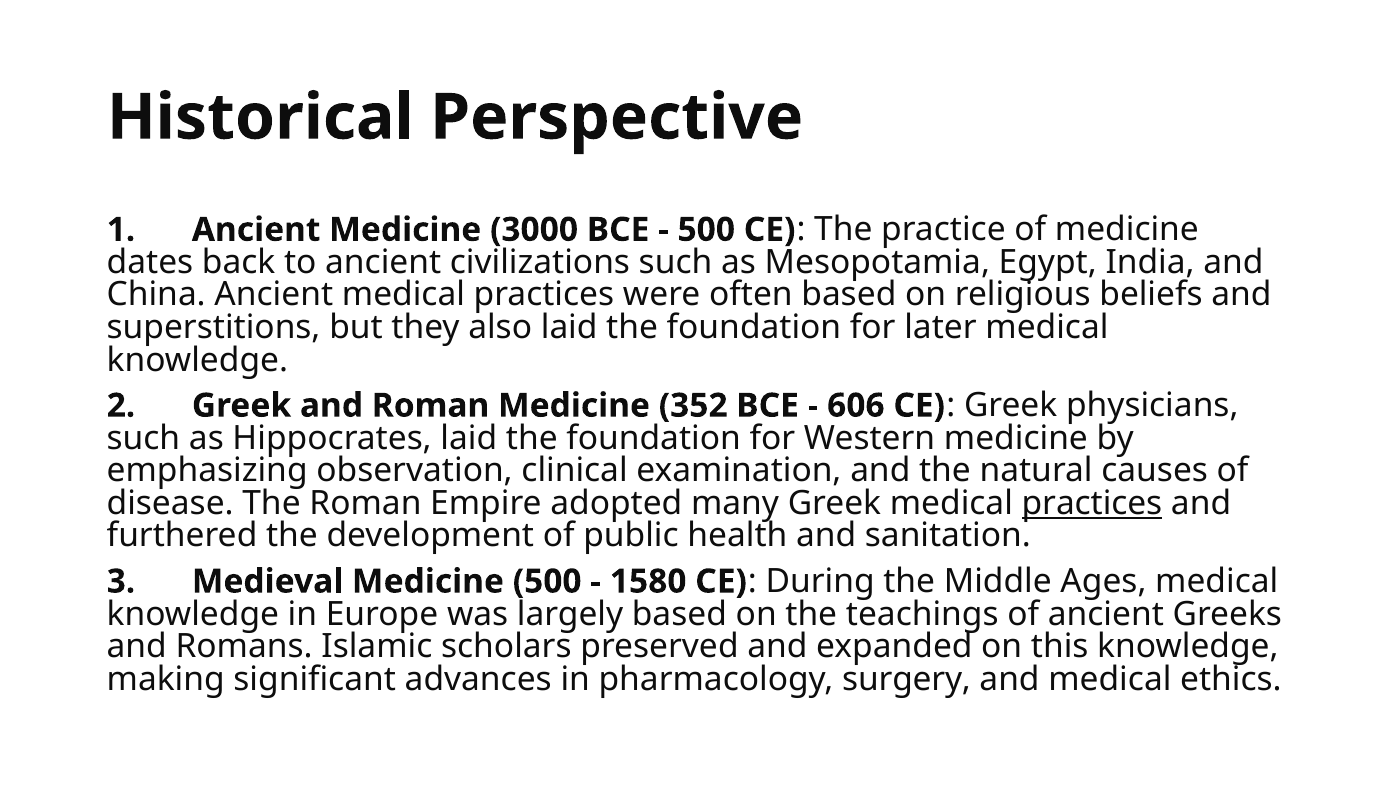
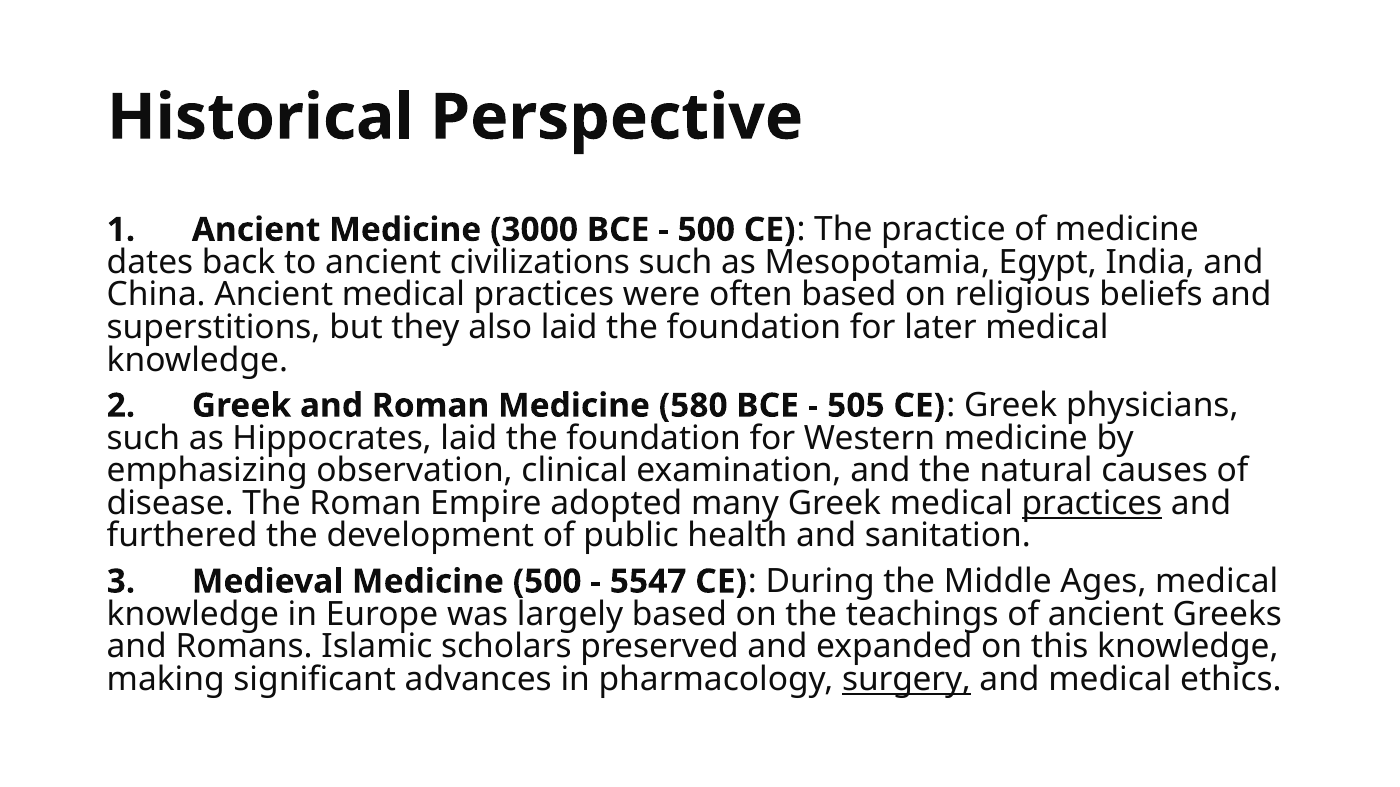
352: 352 -> 580
606: 606 -> 505
1580: 1580 -> 5547
surgery underline: none -> present
